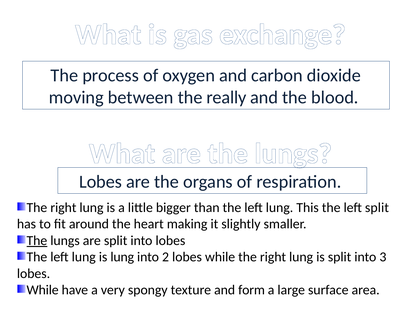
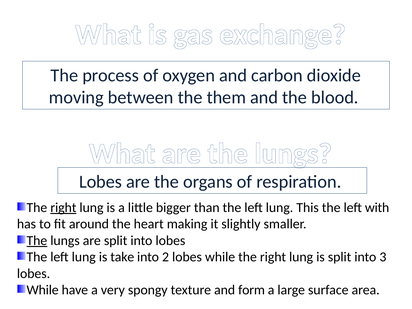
really: really -> them
right at (63, 208) underline: none -> present
left split: split -> with
is lung: lung -> take
